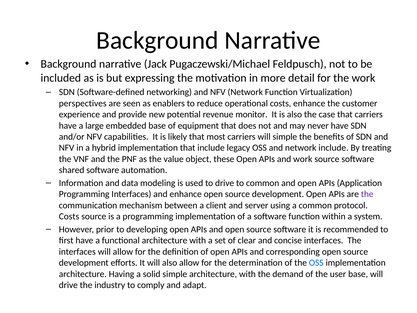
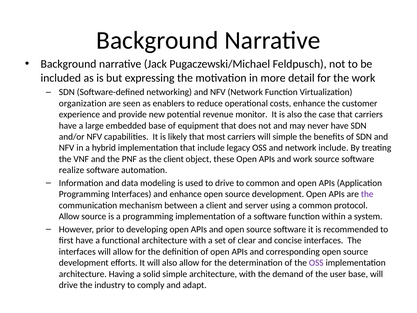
perspectives: perspectives -> organization
the value: value -> client
shared: shared -> realize
Costs at (69, 216): Costs -> Allow
OSS at (316, 263) colour: blue -> purple
